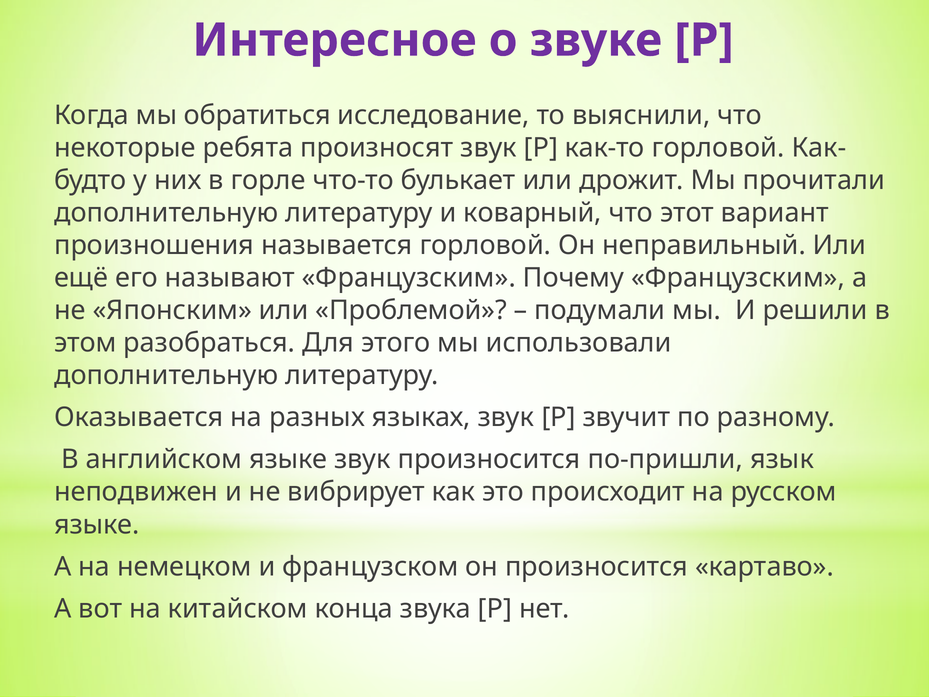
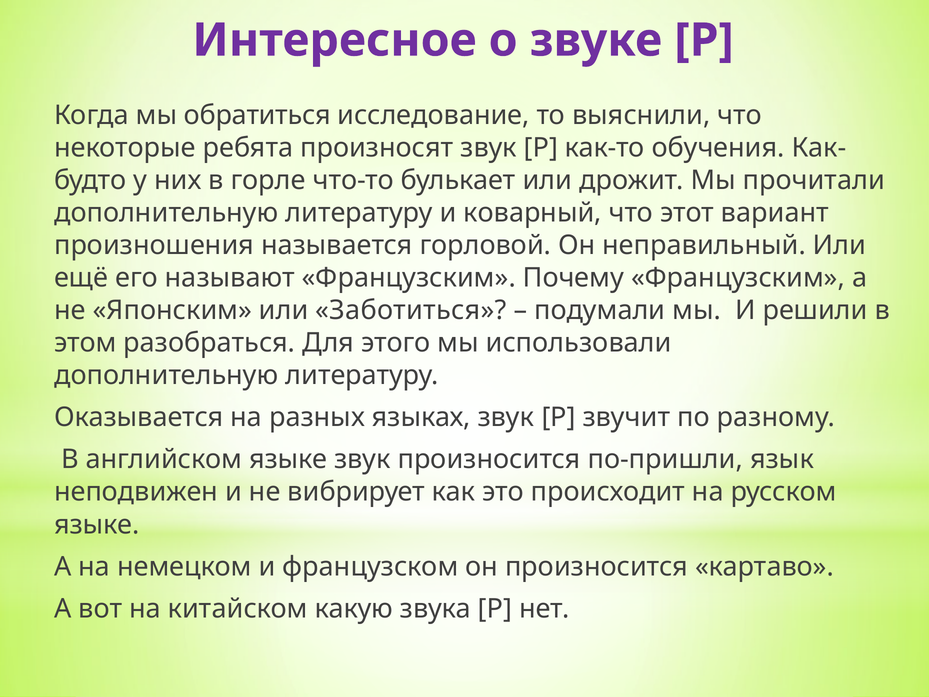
как-то горловой: горловой -> обучения
Проблемой: Проблемой -> Заботиться
конца: конца -> какую
